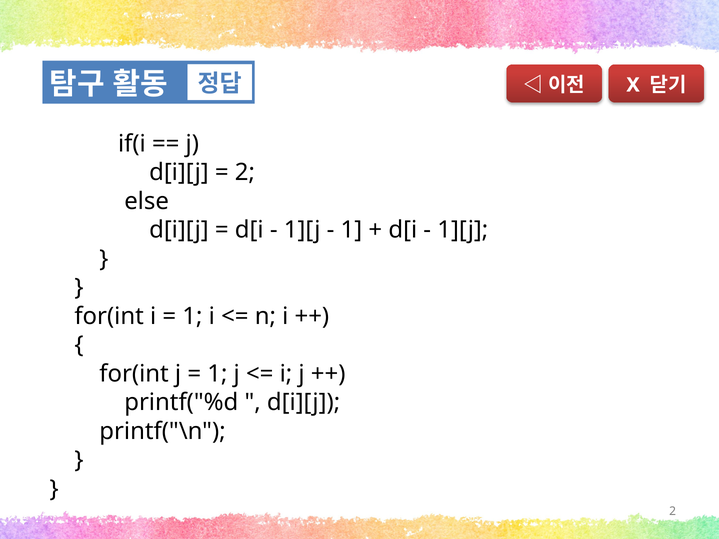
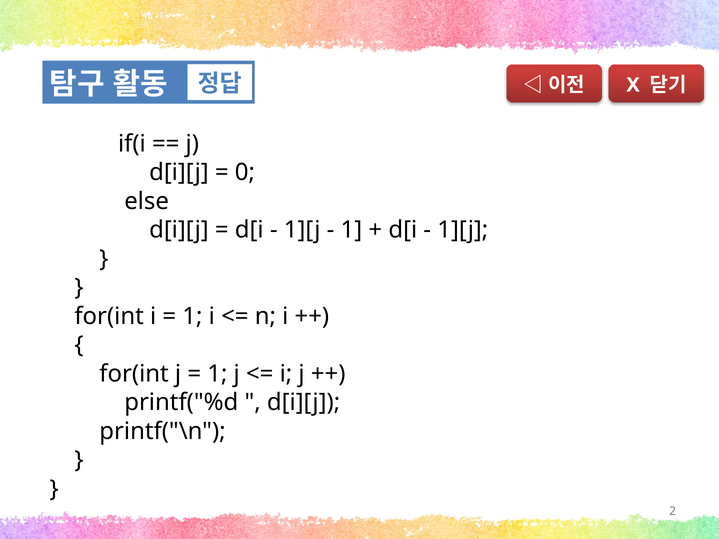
2 at (245, 172): 2 -> 0
